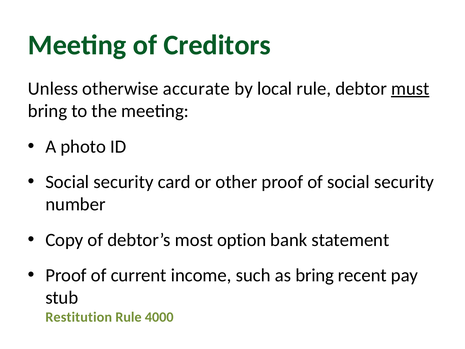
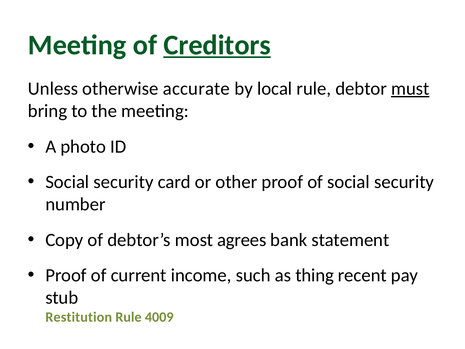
Creditors underline: none -> present
option: option -> agrees
as bring: bring -> thing
4000: 4000 -> 4009
